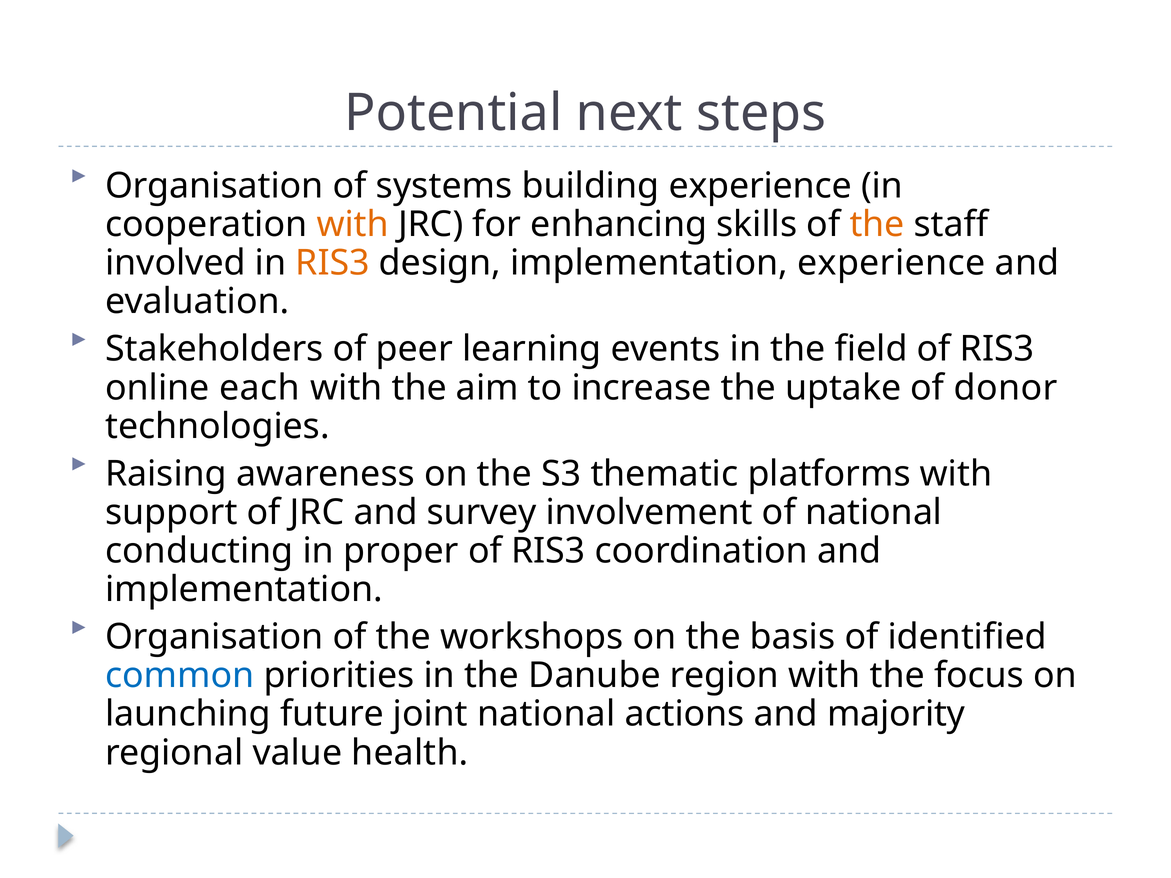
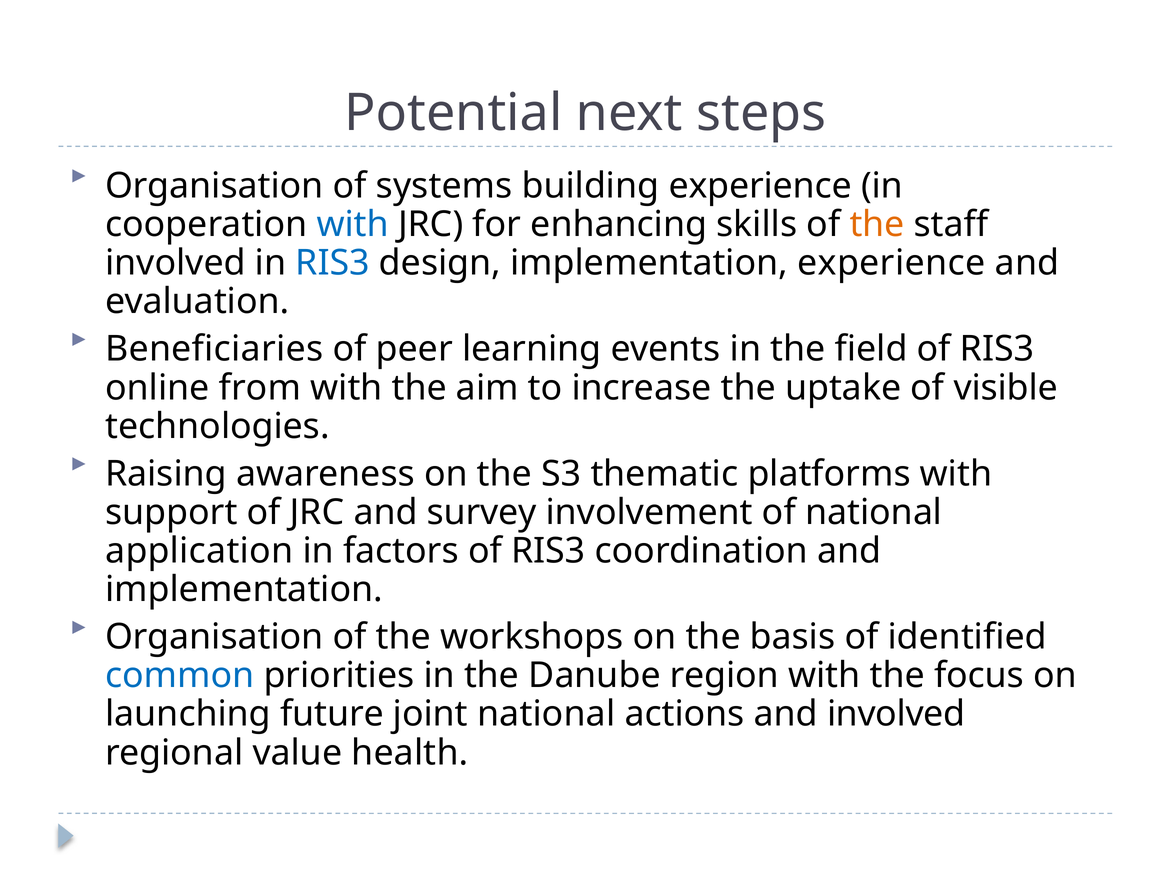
with at (353, 225) colour: orange -> blue
RIS3 at (333, 263) colour: orange -> blue
Stakeholders: Stakeholders -> Beneficiaries
each: each -> from
donor: donor -> visible
conducting: conducting -> application
proper: proper -> factors
and majority: majority -> involved
